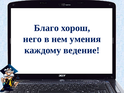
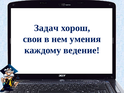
Благо: Благо -> Задач
него: него -> свои
